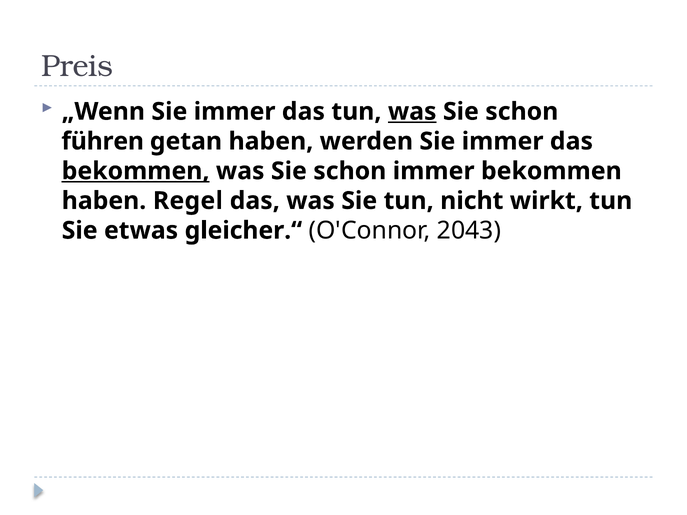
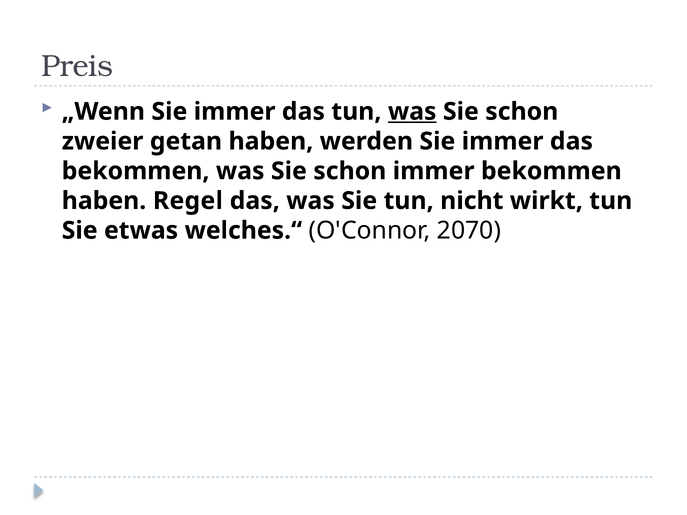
führen: führen -> zweier
bekommen at (136, 171) underline: present -> none
gleicher.“: gleicher.“ -> welches.“
2043: 2043 -> 2070
